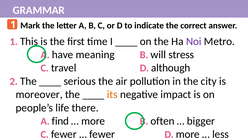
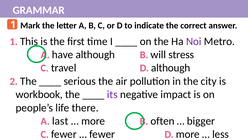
have meaning: meaning -> although
moreover: moreover -> workbook
its colour: orange -> purple
find: find -> last
